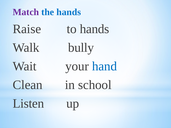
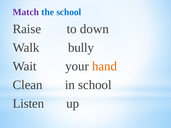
the hands: hands -> school
to hands: hands -> down
hand colour: blue -> orange
